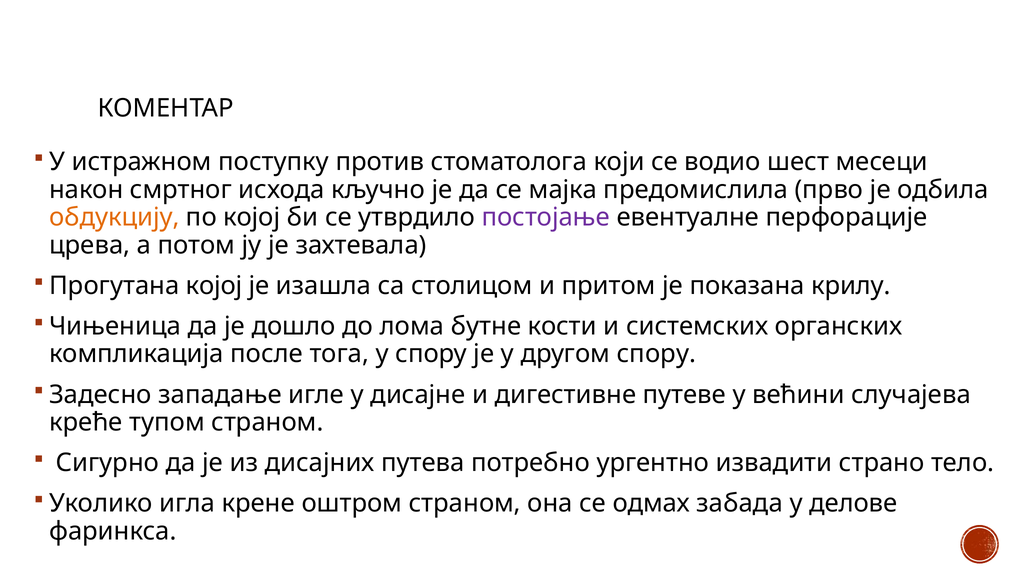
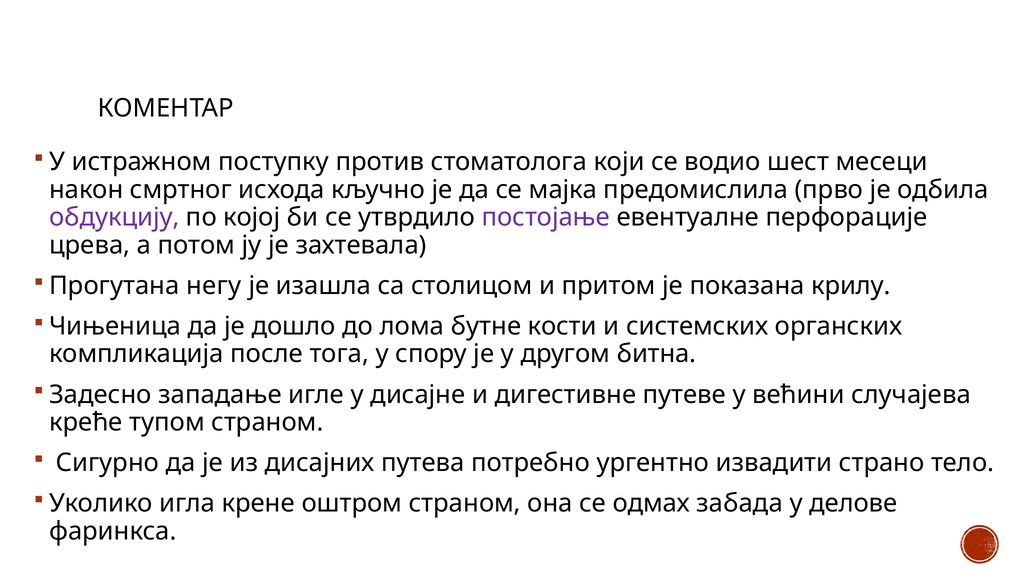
обдукцију colour: orange -> purple
Прогутана којој: којој -> негу
другом спору: спору -> битна
